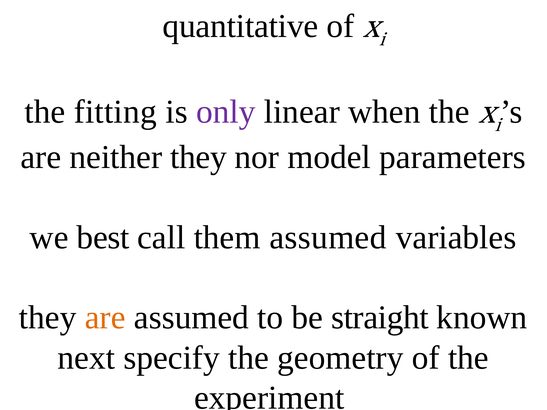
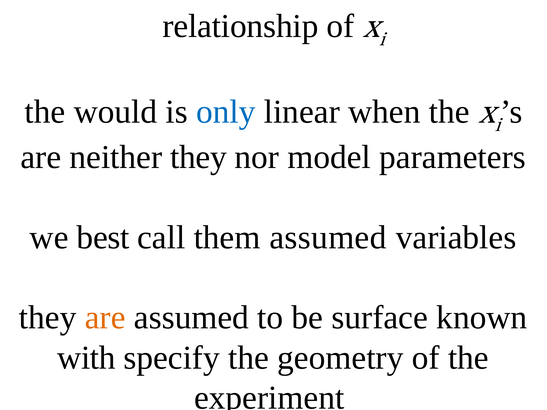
quantitative: quantitative -> relationship
fitting: fitting -> would
only colour: purple -> blue
straight: straight -> surface
next: next -> with
